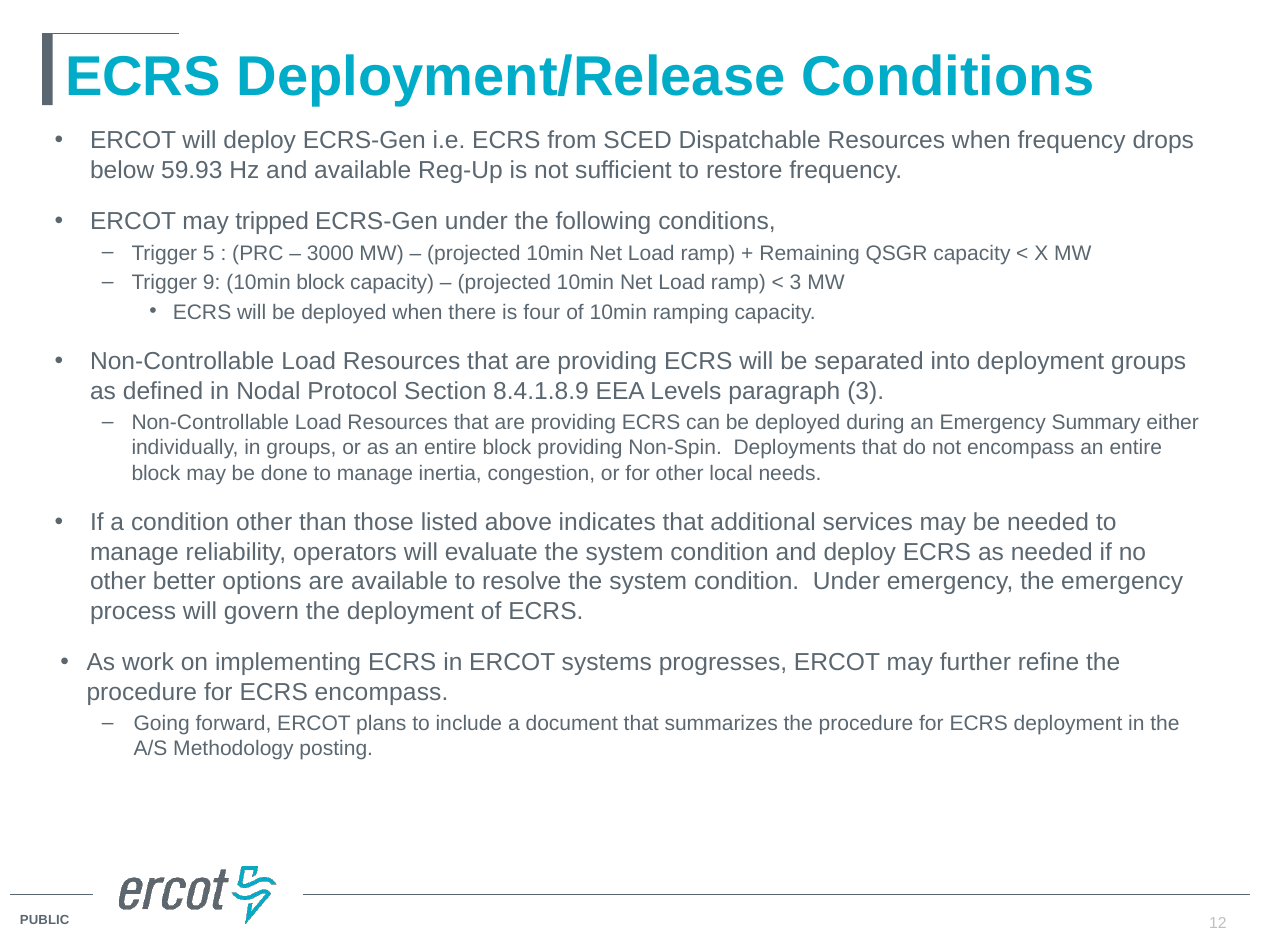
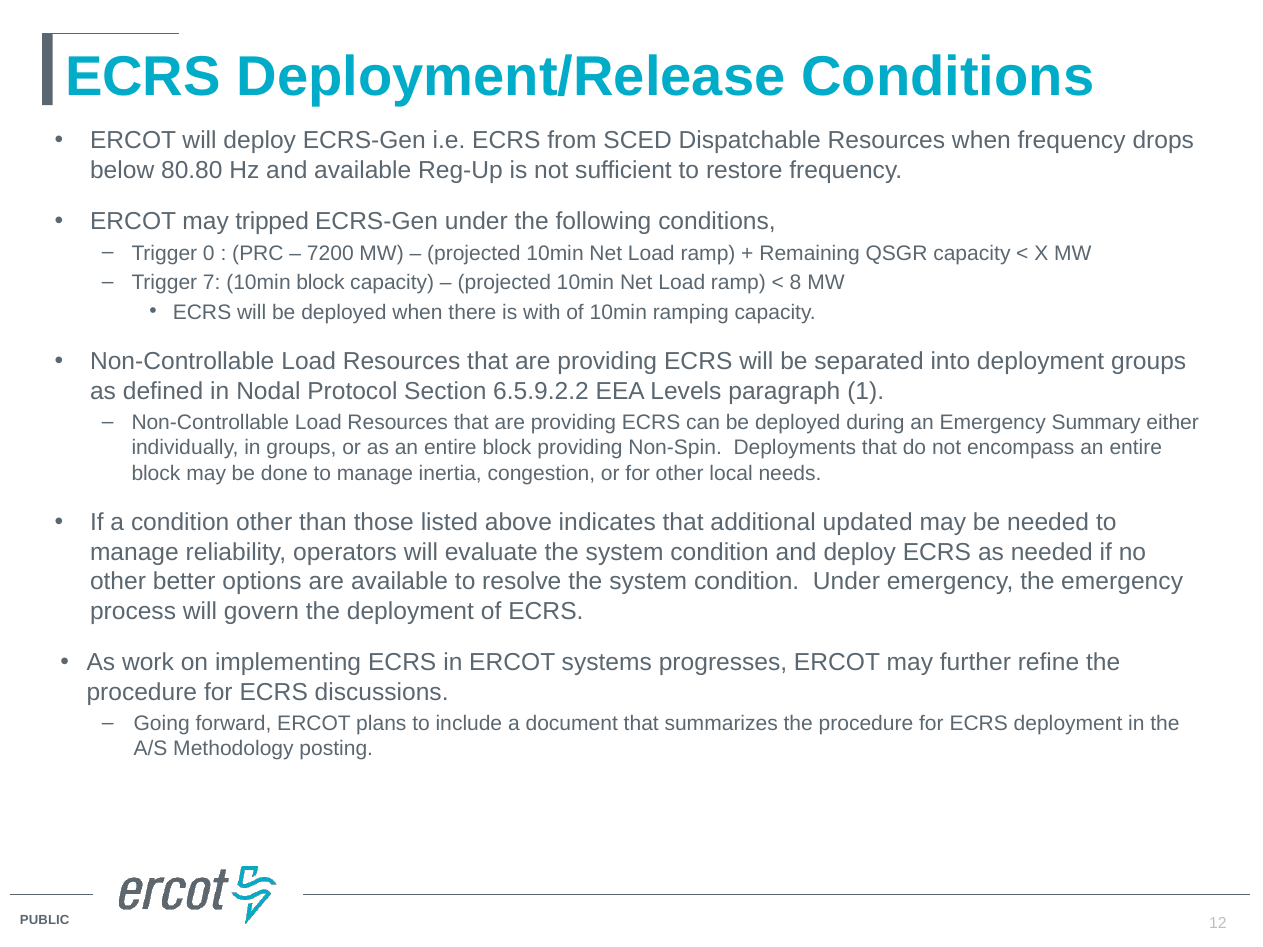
59.93: 59.93 -> 80.80
5: 5 -> 0
3000: 3000 -> 7200
9: 9 -> 7
3 at (796, 283): 3 -> 8
four: four -> with
8.4.1.8.9: 8.4.1.8.9 -> 6.5.9.2.2
paragraph 3: 3 -> 1
services: services -> updated
ECRS encompass: encompass -> discussions
